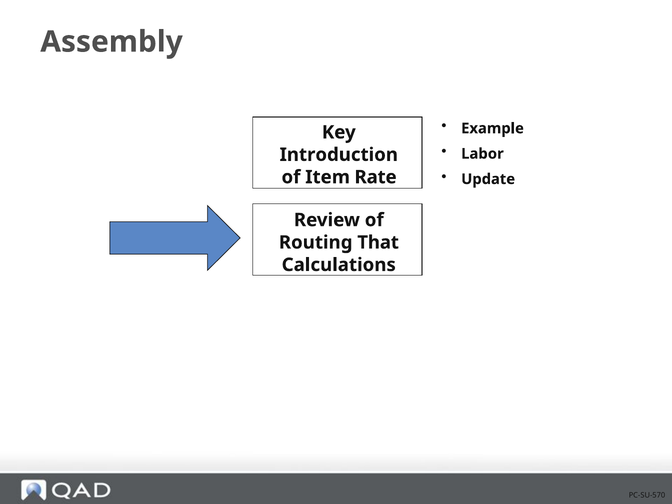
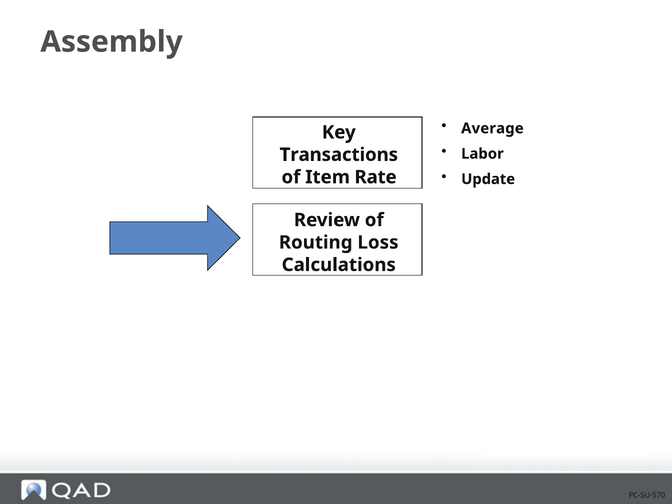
Example: Example -> Average
Introduction: Introduction -> Transactions
That: That -> Loss
